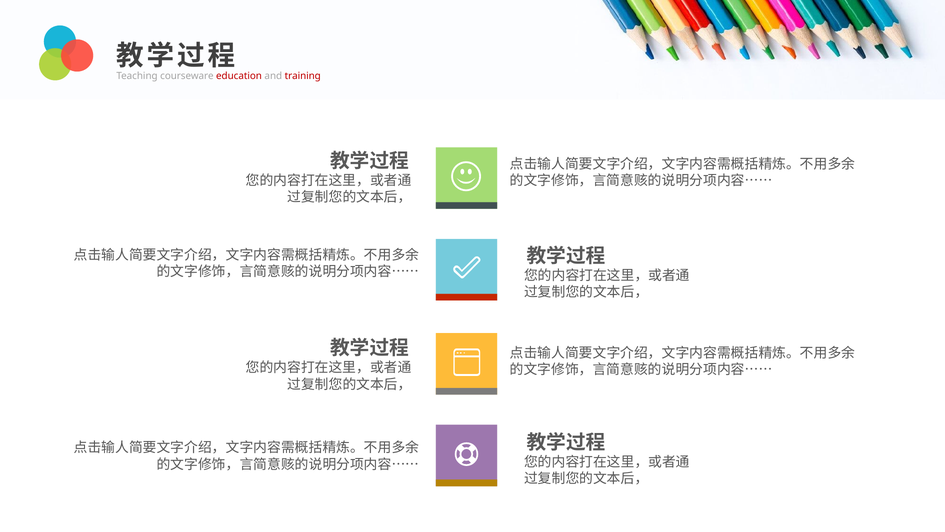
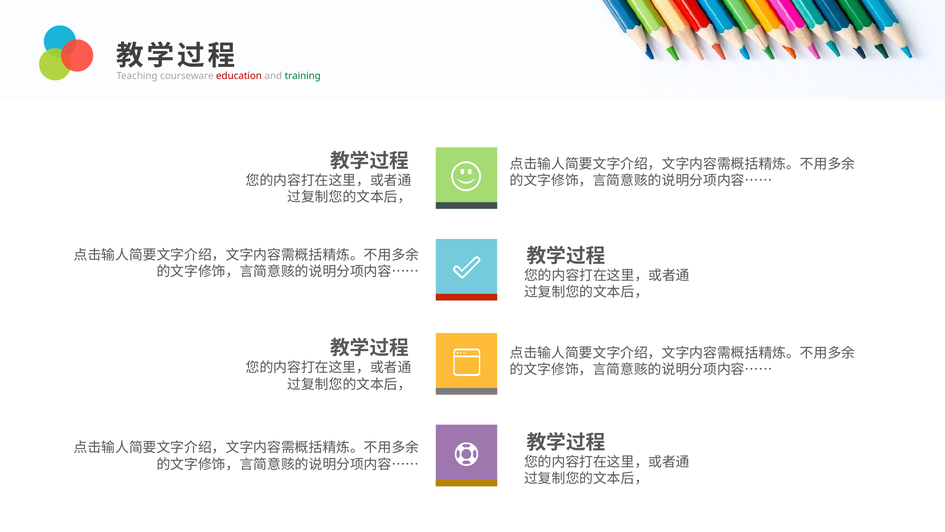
training colour: red -> green
